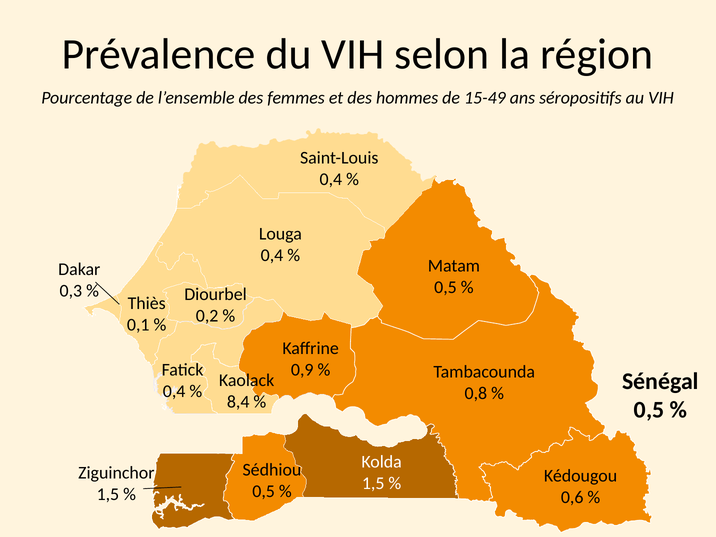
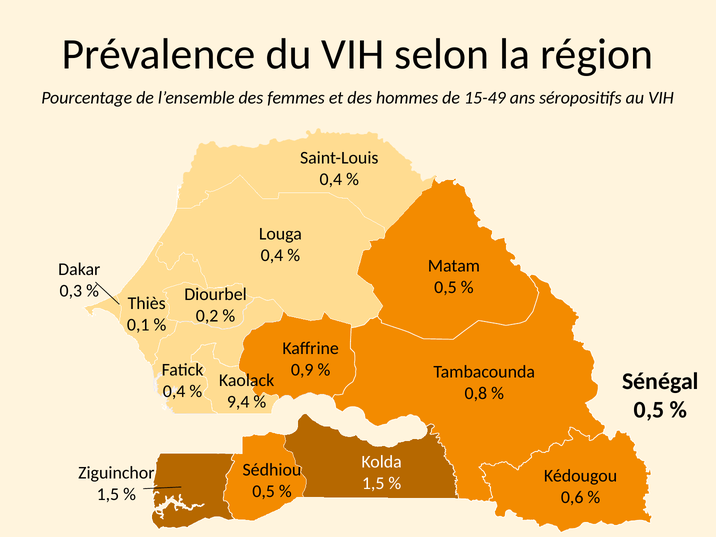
8,4: 8,4 -> 9,4
